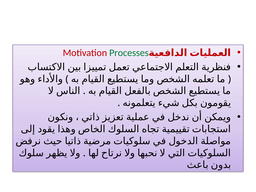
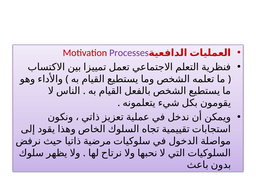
Processes colour: green -> purple
